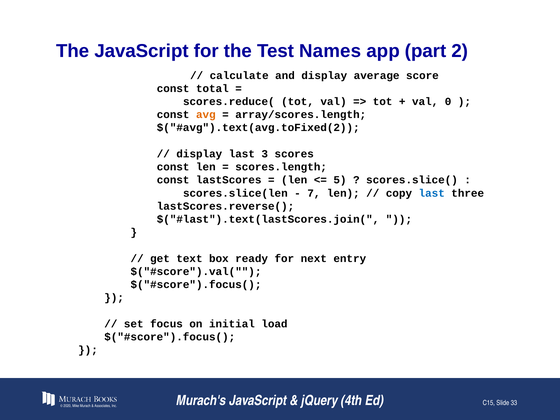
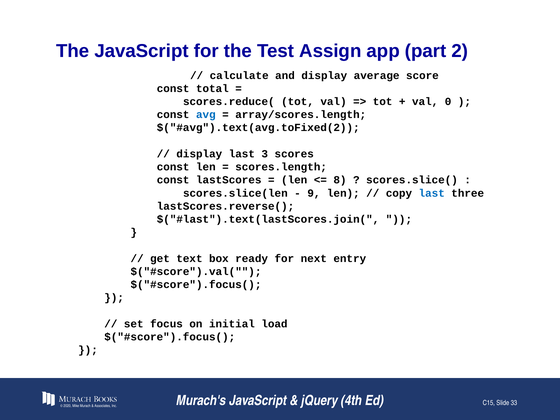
Names: Names -> Assign
avg colour: orange -> blue
5: 5 -> 8
7: 7 -> 9
